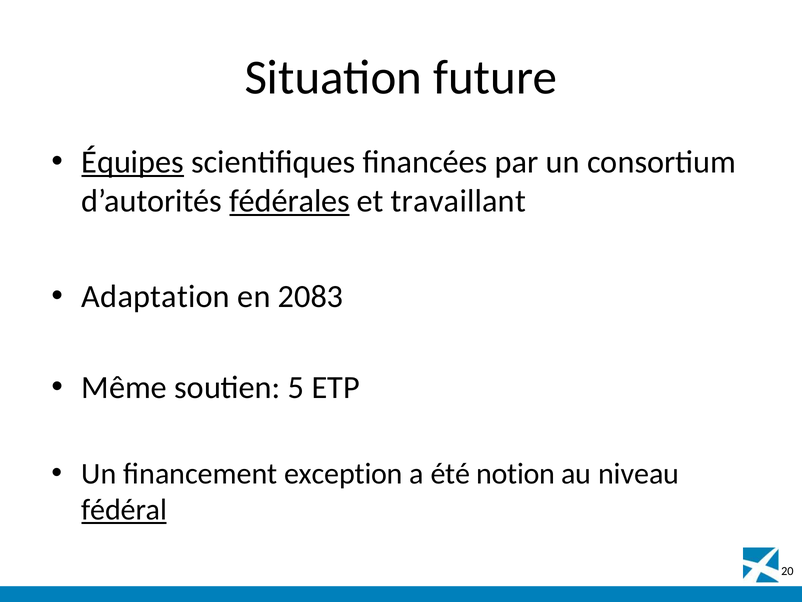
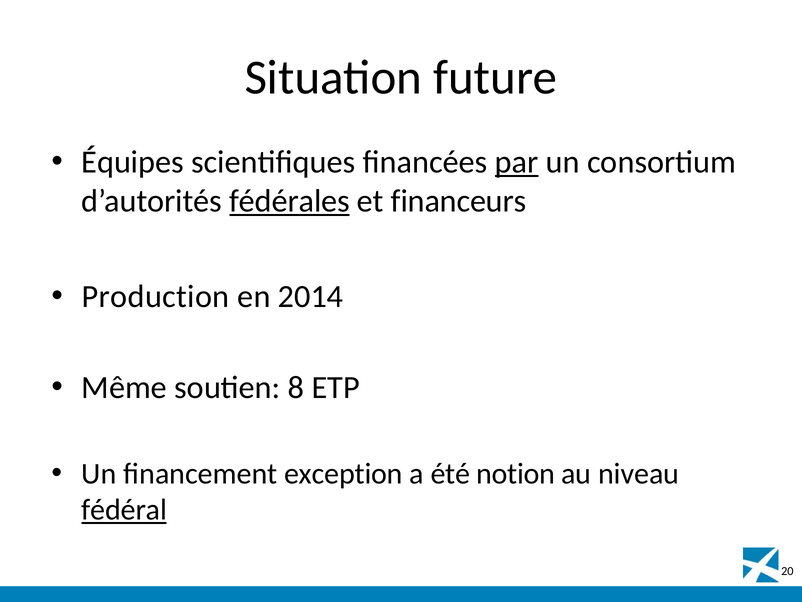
Équipes underline: present -> none
par underline: none -> present
travaillant: travaillant -> financeurs
Adaptation: Adaptation -> Production
2083: 2083 -> 2014
5: 5 -> 8
